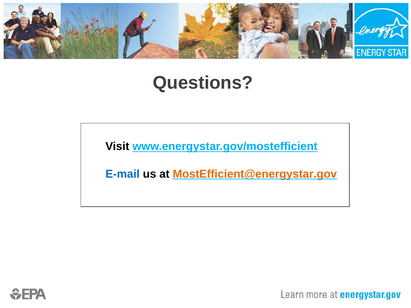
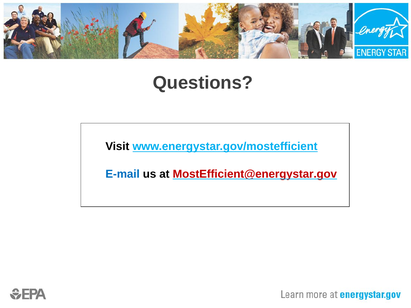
MostEfficient@energystar.gov colour: orange -> red
